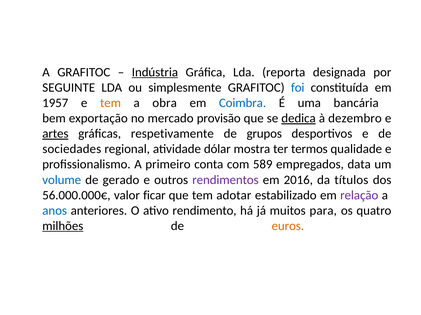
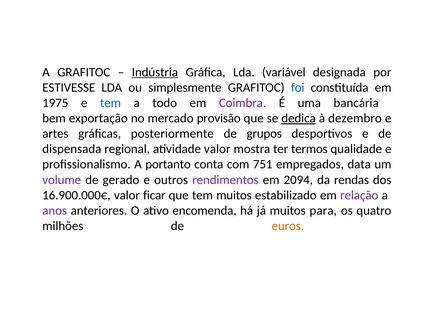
reporta: reporta -> variável
SEGUINTE: SEGUINTE -> ESTIVESSE
1957: 1957 -> 1975
tem at (110, 103) colour: orange -> blue
obra: obra -> todo
Coimbra colour: blue -> purple
artes underline: present -> none
respetivamente: respetivamente -> posteriormente
sociedades: sociedades -> dispensada
atividade dólar: dólar -> valor
primeiro: primeiro -> portanto
589: 589 -> 751
volume colour: blue -> purple
2016: 2016 -> 2094
títulos: títulos -> rendas
56.000.000€: 56.000.000€ -> 16.900.000€
tem adotar: adotar -> muitos
anos colour: blue -> purple
rendimento: rendimento -> encomenda
milhões underline: present -> none
